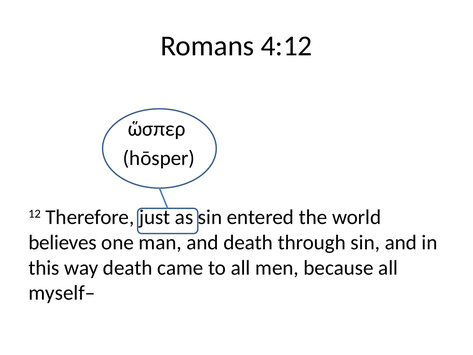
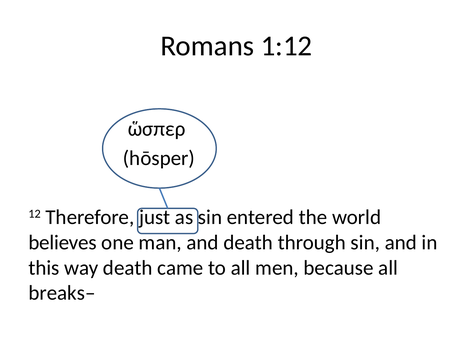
4:12: 4:12 -> 1:12
myself–: myself– -> breaks–
